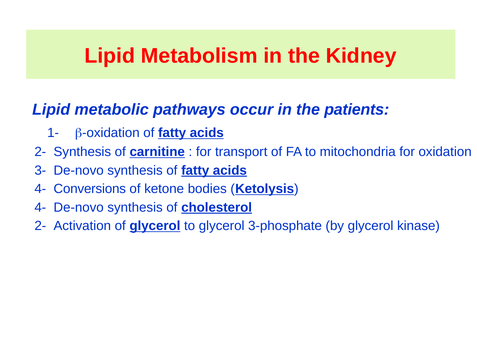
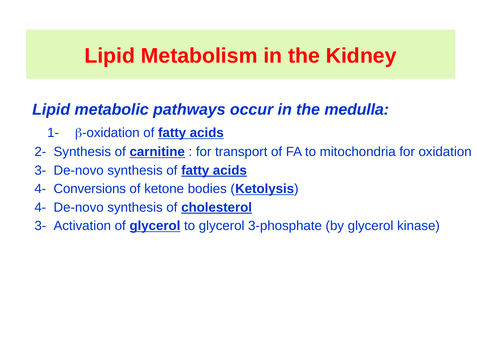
patients: patients -> medulla
2- at (40, 226): 2- -> 3-
